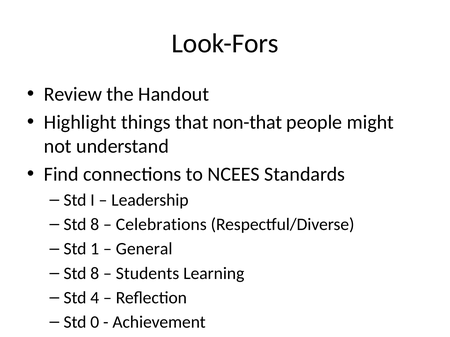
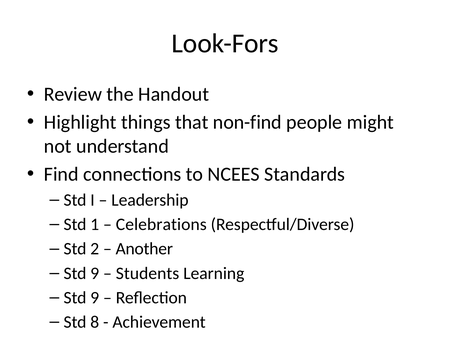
non-that: non-that -> non-find
8 at (95, 225): 8 -> 1
1: 1 -> 2
General: General -> Another
8 at (95, 274): 8 -> 9
4 at (95, 298): 4 -> 9
0: 0 -> 8
